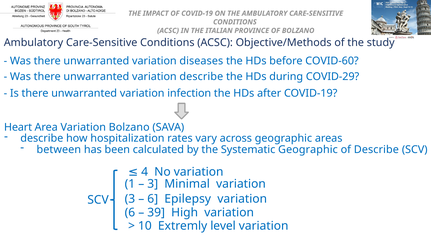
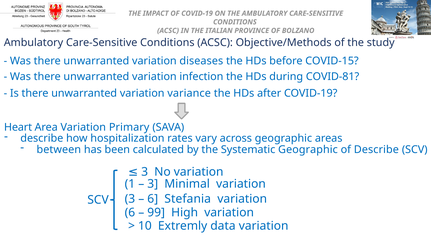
COVID-60: COVID-60 -> COVID-15
variation describe: describe -> infection
COVID-29: COVID-29 -> COVID-81
infection: infection -> variance
Variation Bolzano: Bolzano -> Primary
4 at (145, 172): 4 -> 3
Epilepsy: Epilepsy -> Stefania
39: 39 -> 99
level: level -> data
